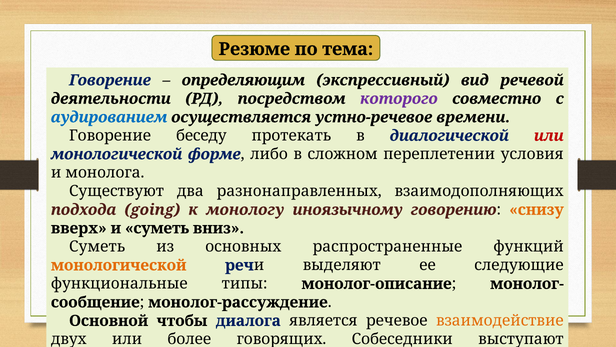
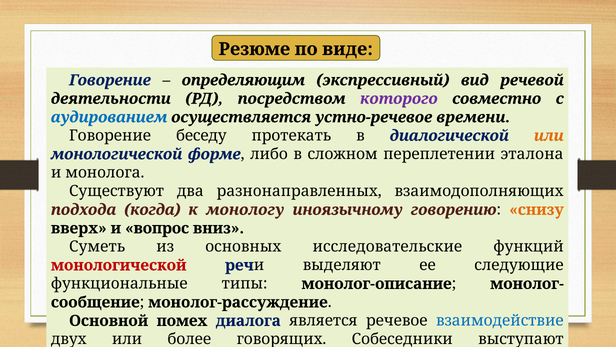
тема: тема -> виде
или at (549, 136) colour: red -> orange
условия: условия -> эталона
going: going -> когда
и суметь: суметь -> вопрос
распространенные: распространенные -> исследовательские
монологической at (119, 265) colour: orange -> red
чтобы: чтобы -> помех
взаимодействие colour: orange -> blue
